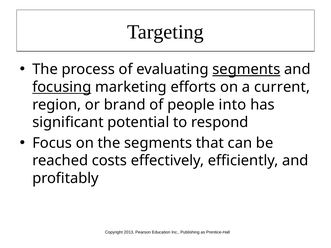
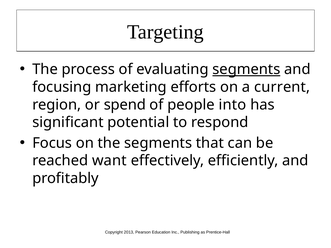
focusing underline: present -> none
brand: brand -> spend
costs: costs -> want
